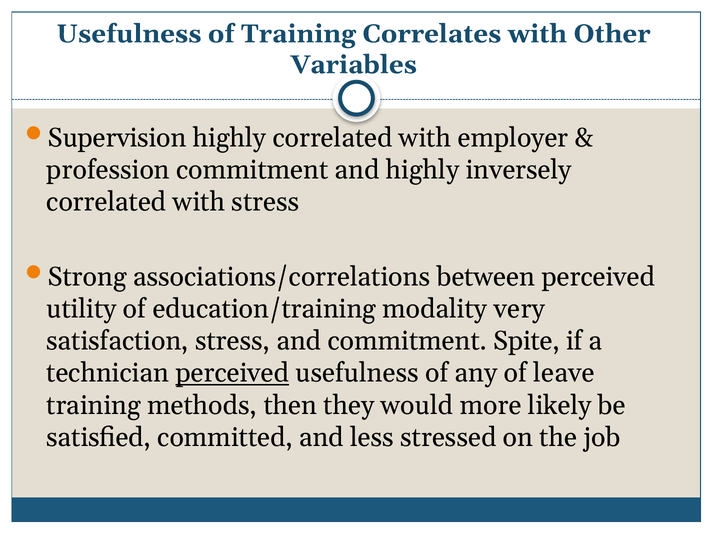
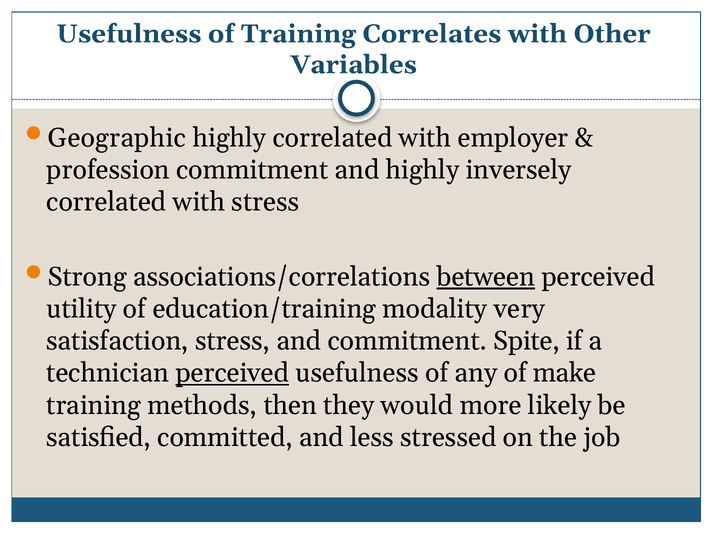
Supervision: Supervision -> Geographic
between underline: none -> present
leave: leave -> make
